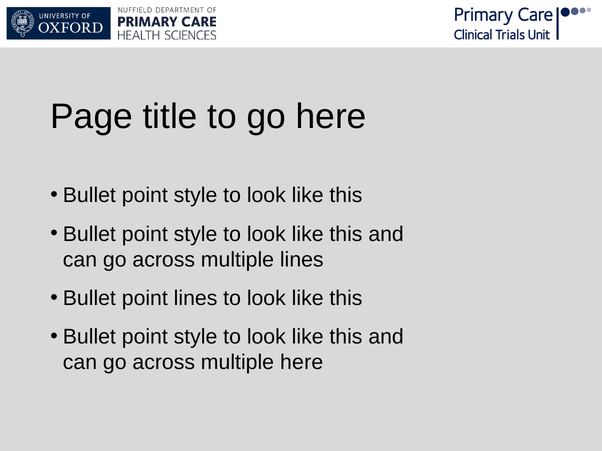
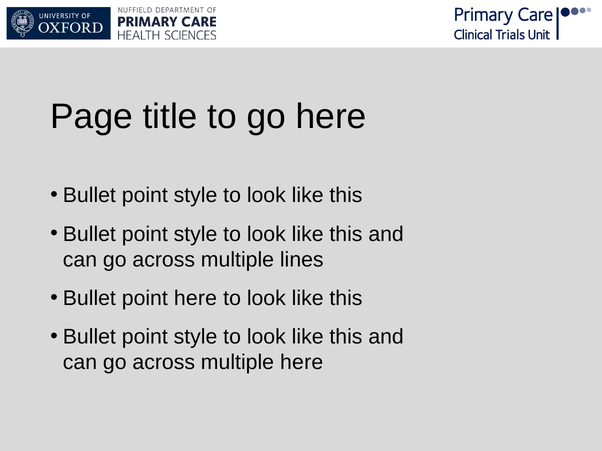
point lines: lines -> here
